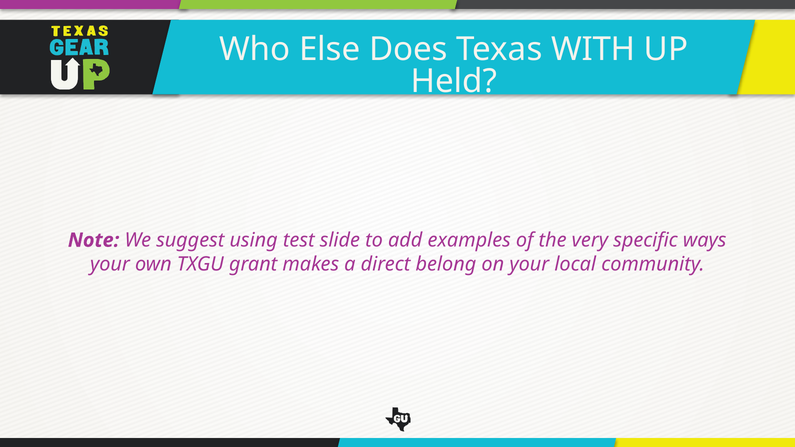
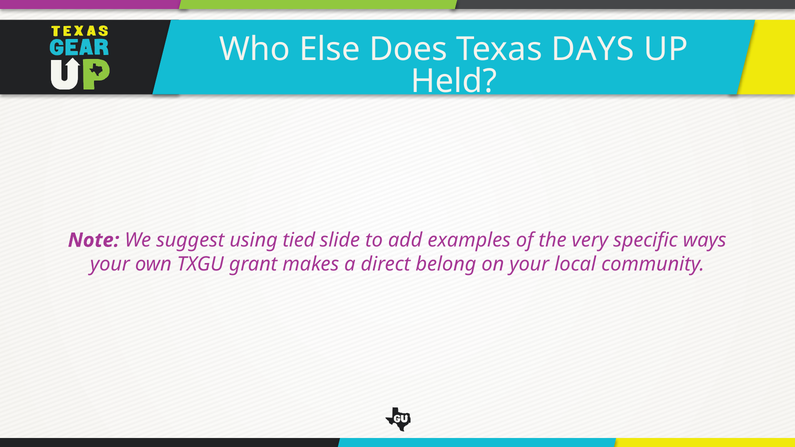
WITH: WITH -> DAYS
test: test -> tied
